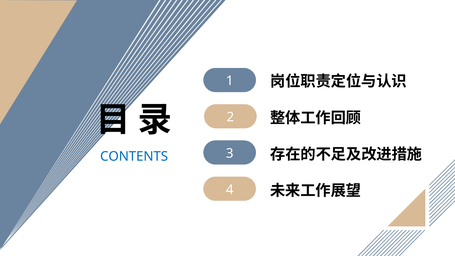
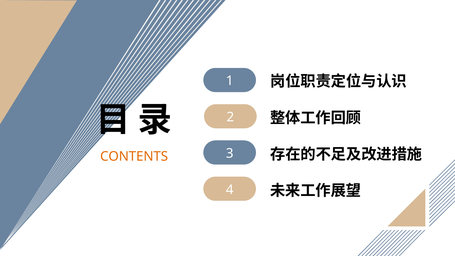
CONTENTS colour: blue -> orange
